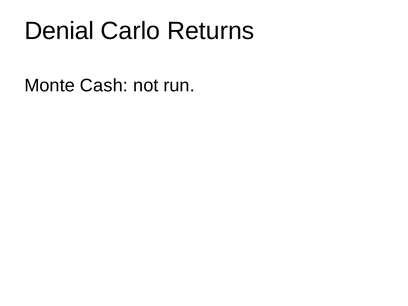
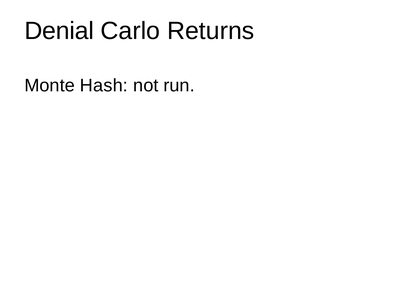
Cash: Cash -> Hash
